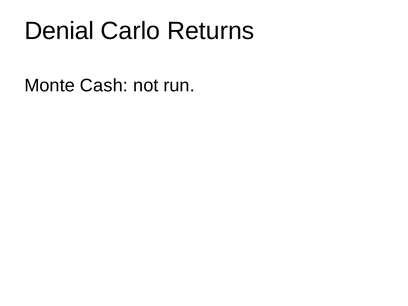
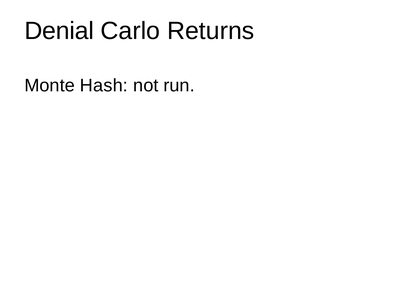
Cash: Cash -> Hash
